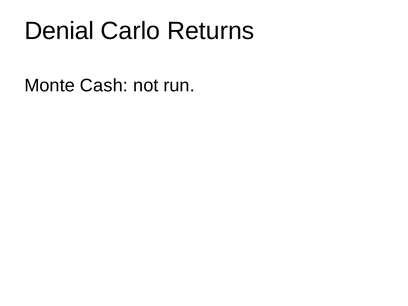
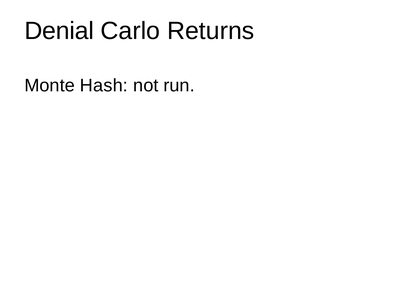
Cash: Cash -> Hash
